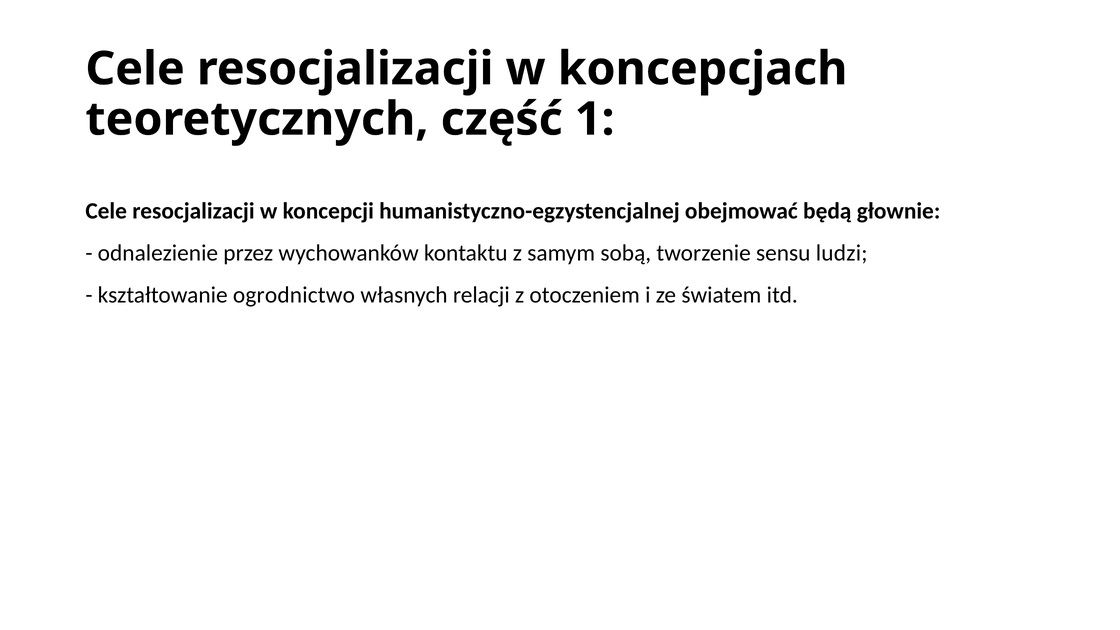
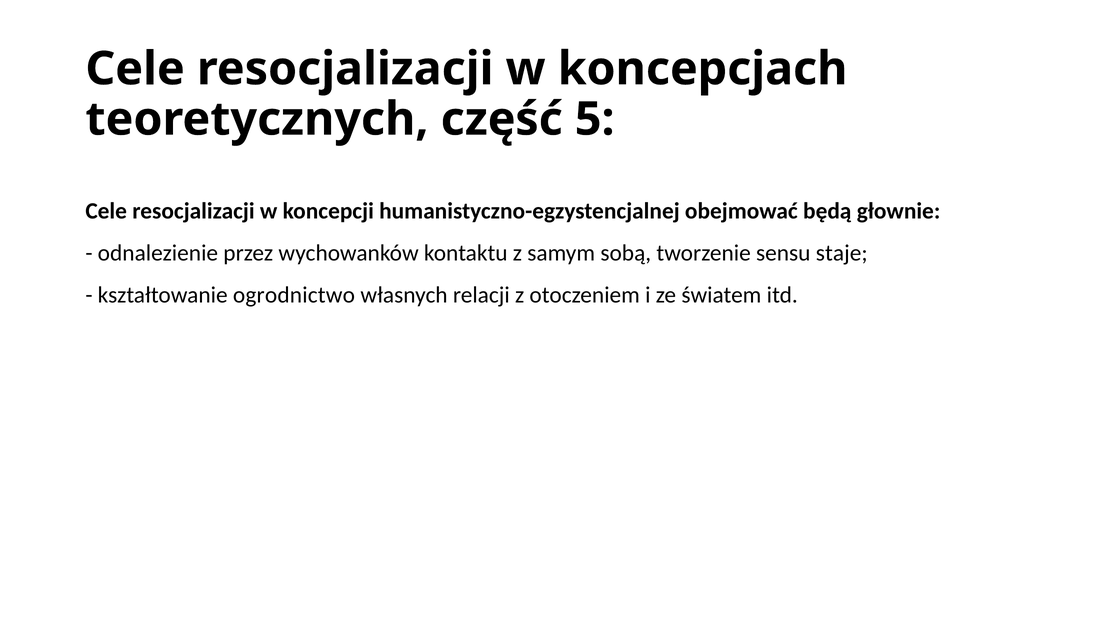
1: 1 -> 5
ludzi: ludzi -> staje
